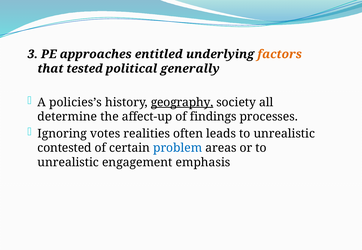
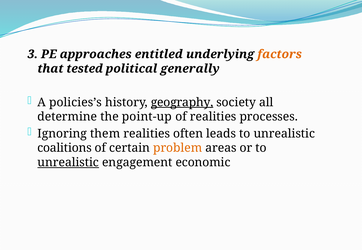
affect-up: affect-up -> point-up
of findings: findings -> realities
votes: votes -> them
contested: contested -> coalitions
problem colour: blue -> orange
unrealistic at (68, 163) underline: none -> present
emphasis: emphasis -> economic
